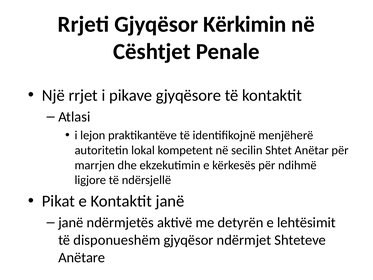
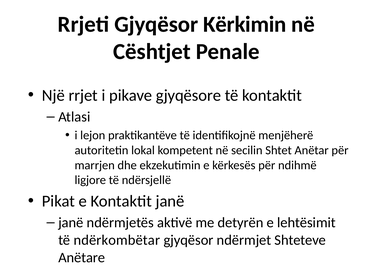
disponueshëm: disponueshëm -> ndërkombëtar
